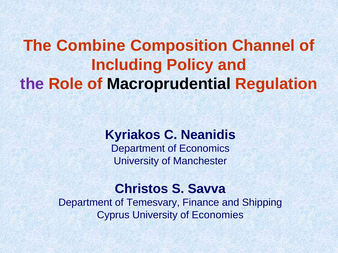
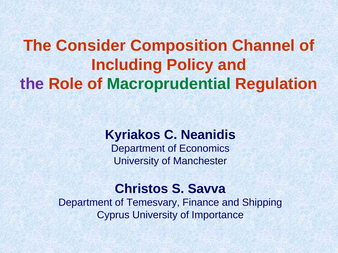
Combine: Combine -> Consider
Macroprudential colour: black -> green
Economies: Economies -> Importance
